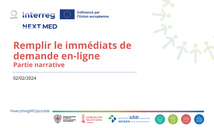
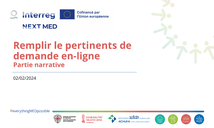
immédiats: immédiats -> pertinents
